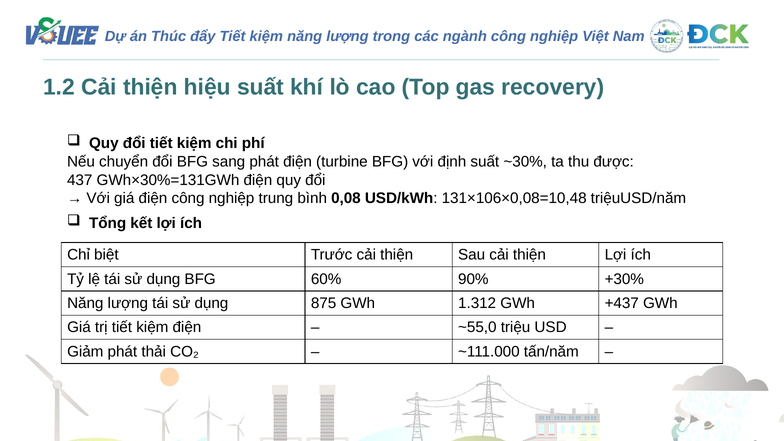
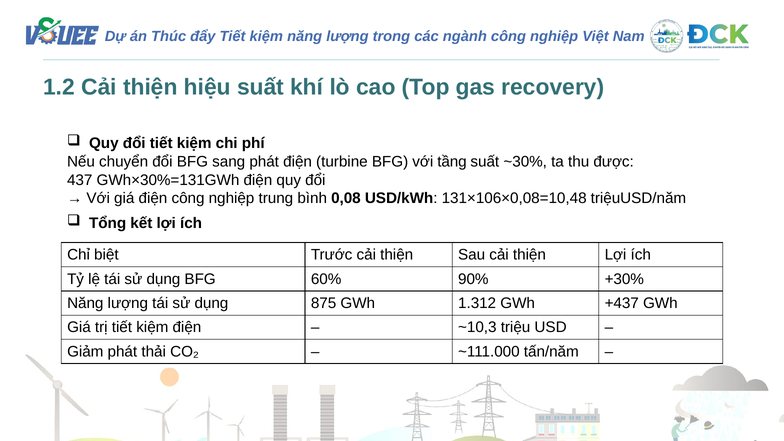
định: định -> tầng
~55,0: ~55,0 -> ~10,3
